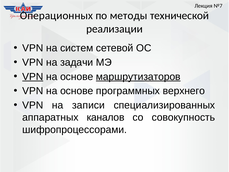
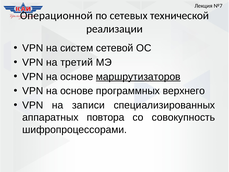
Операционных: Операционных -> Операционной
методы: методы -> сетевых
задачи: задачи -> третий
VPN at (33, 77) underline: present -> none
каналов: каналов -> повтора
